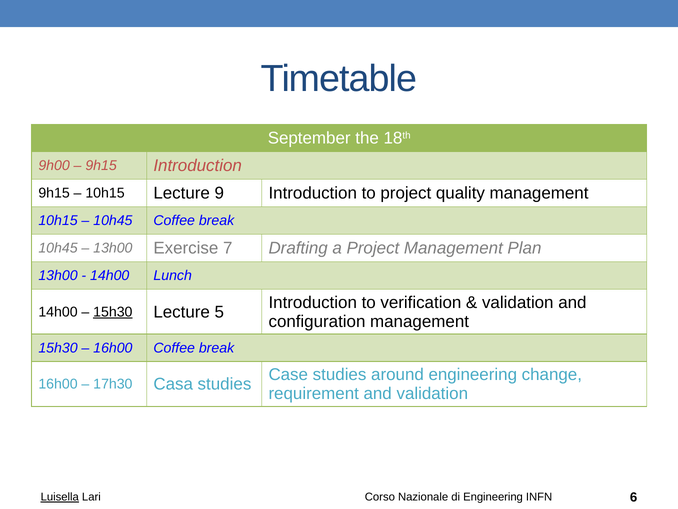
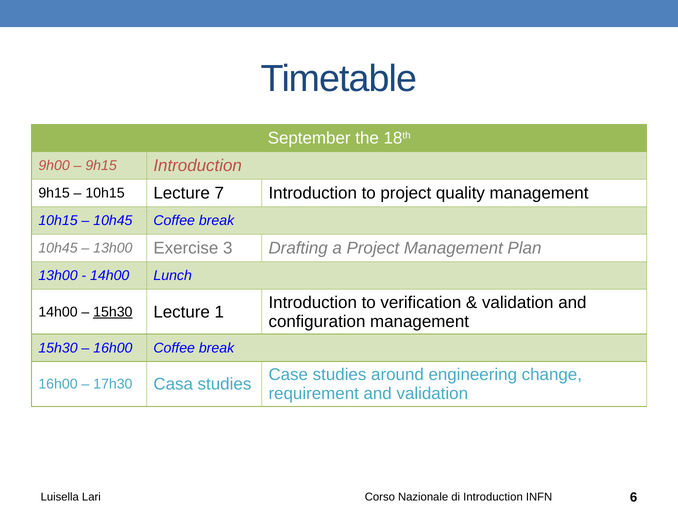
9: 9 -> 7
7: 7 -> 3
5: 5 -> 1
Luisella underline: present -> none
di Engineering: Engineering -> Introduction
